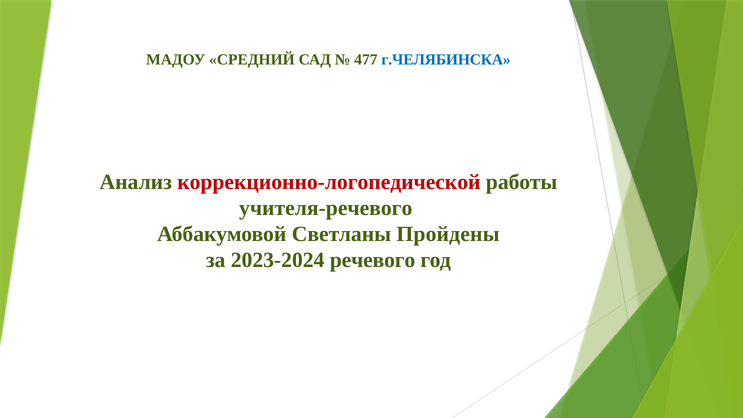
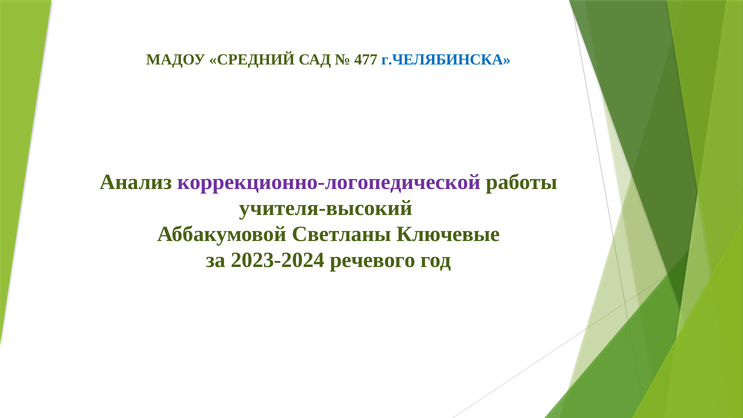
коррекционно-логопедической colour: red -> purple
учителя-речевого: учителя-речевого -> учителя-высокий
Пройдены: Пройдены -> Ключевые
